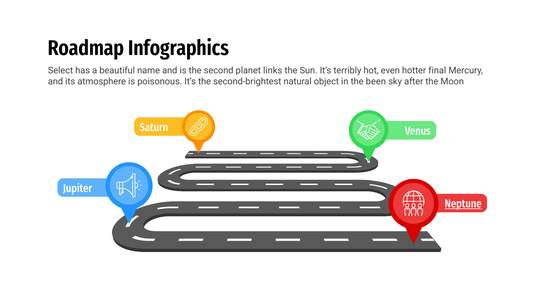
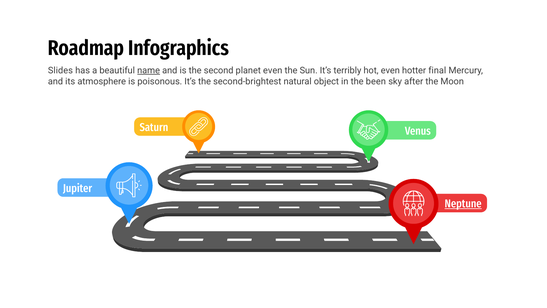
Select: Select -> Slides
name underline: none -> present
planet links: links -> even
